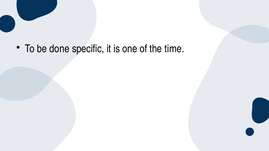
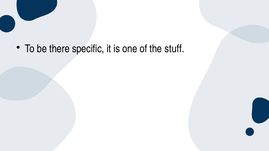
done: done -> there
time: time -> stuff
